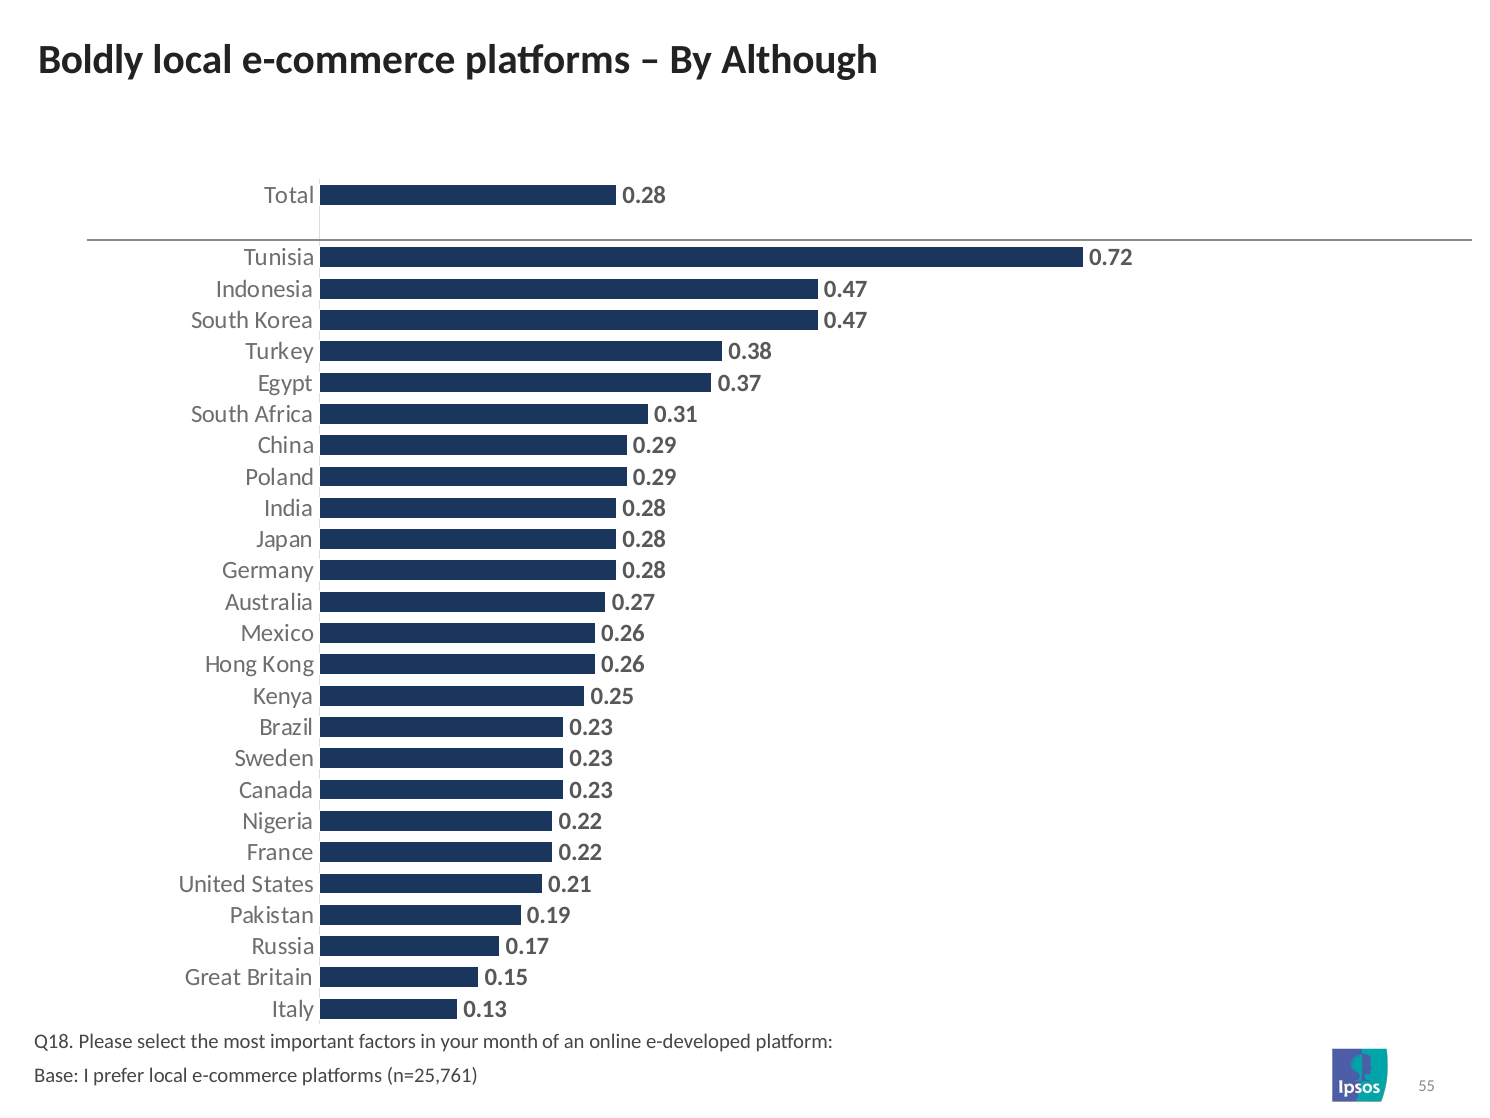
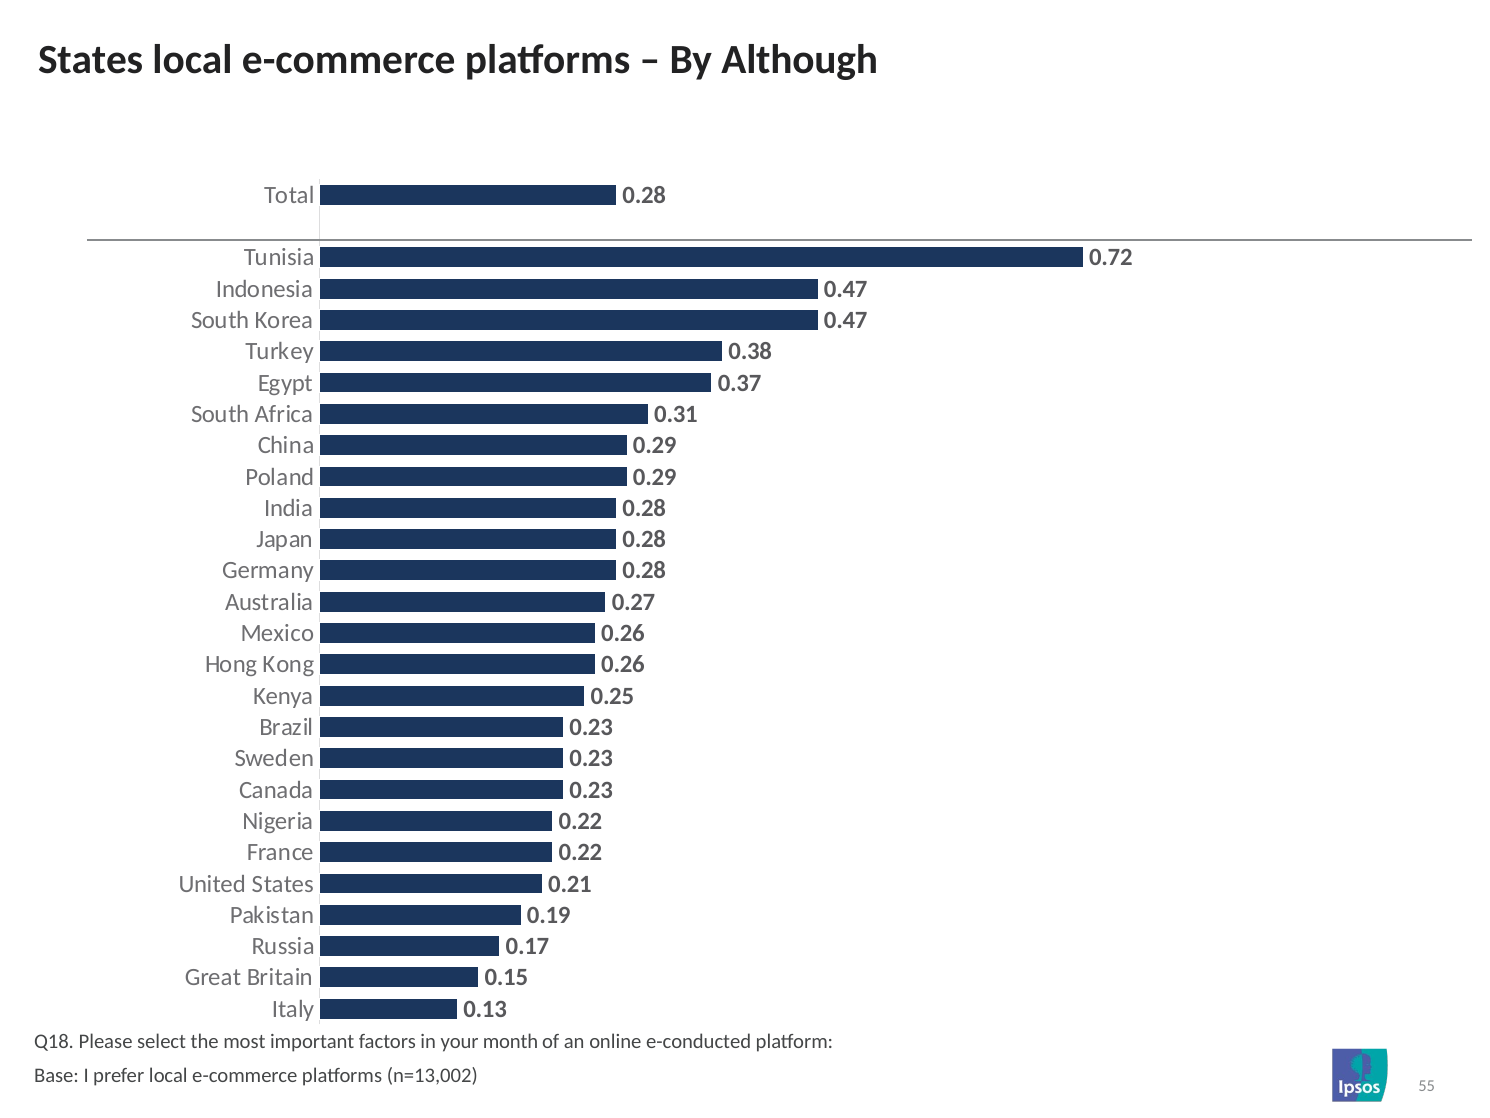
Boldly at (91, 59): Boldly -> States
e-developed: e-developed -> e-conducted
n=25,761: n=25,761 -> n=13,002
